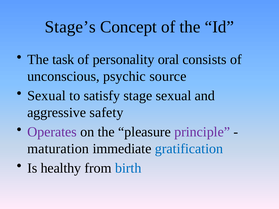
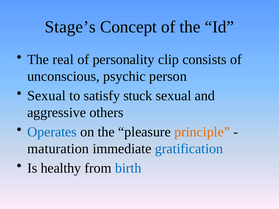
task: task -> real
oral: oral -> clip
source: source -> person
stage: stage -> stuck
safety: safety -> others
Operates colour: purple -> blue
principle colour: purple -> orange
